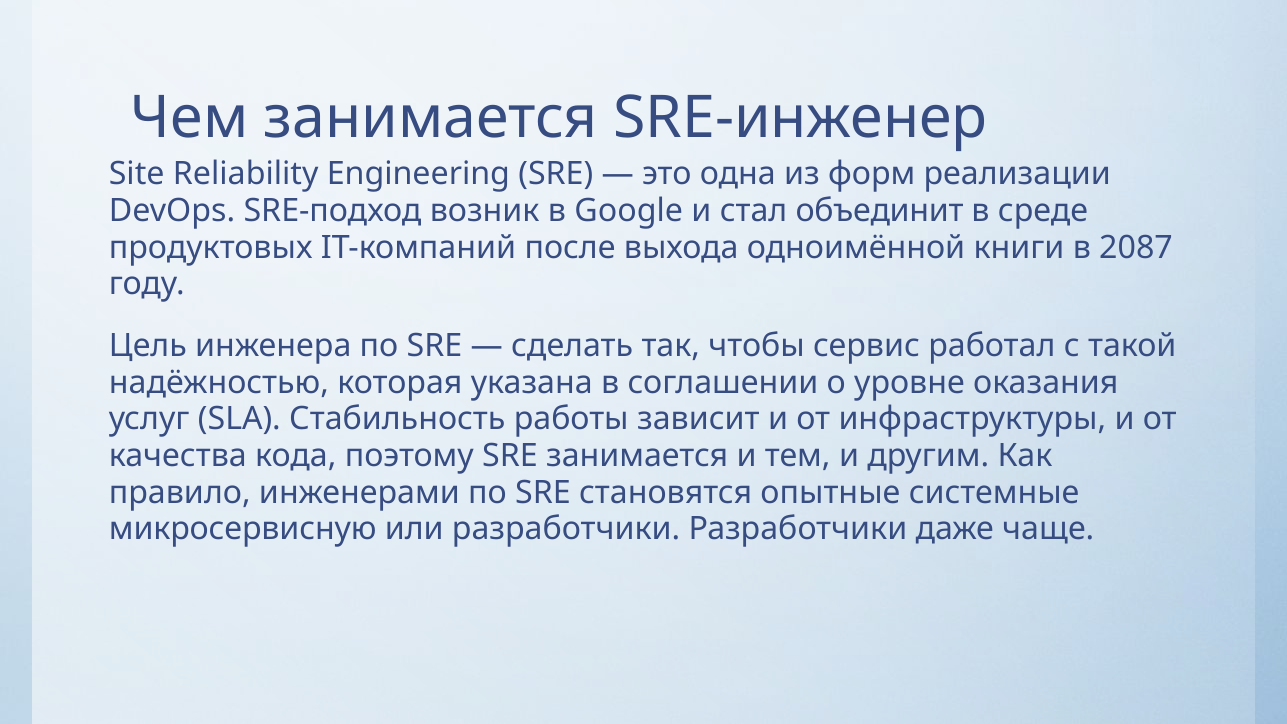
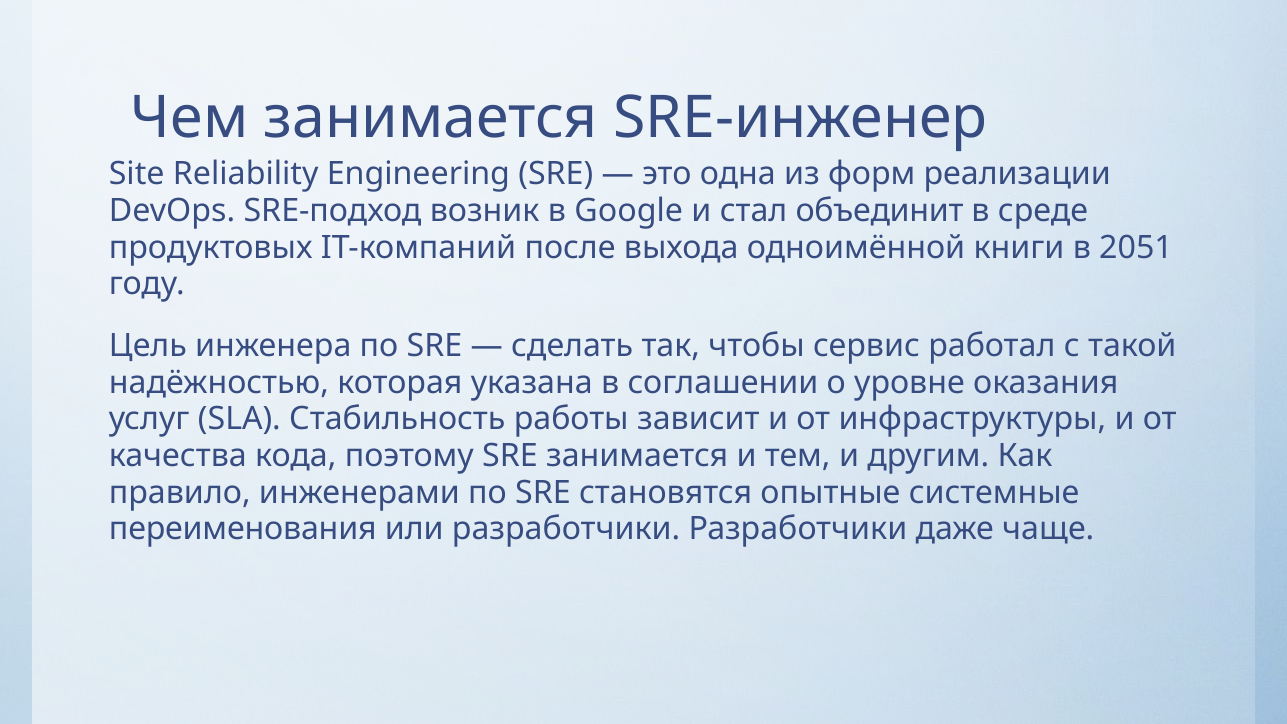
2087: 2087 -> 2051
микросервисную: микросервисную -> переименования
